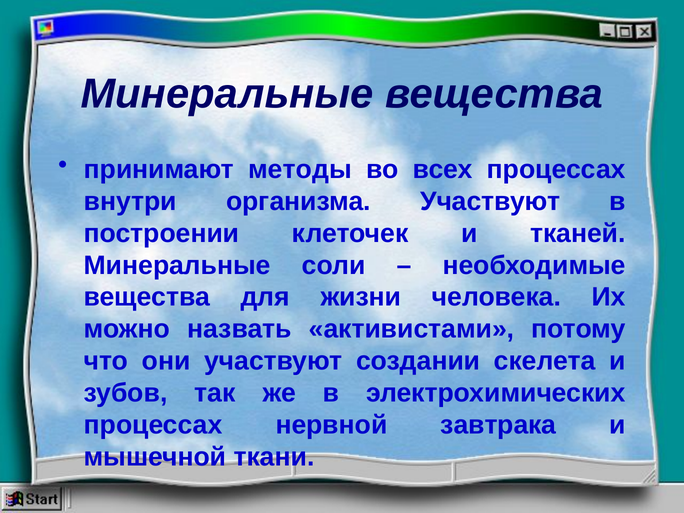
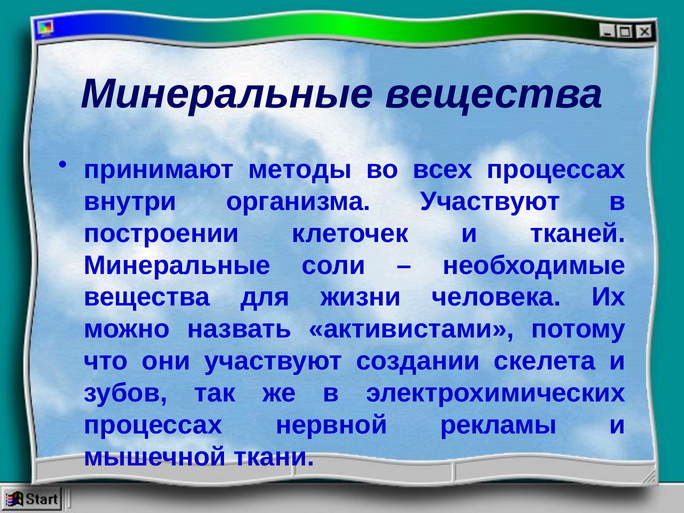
завтрака: завтрака -> рекламы
